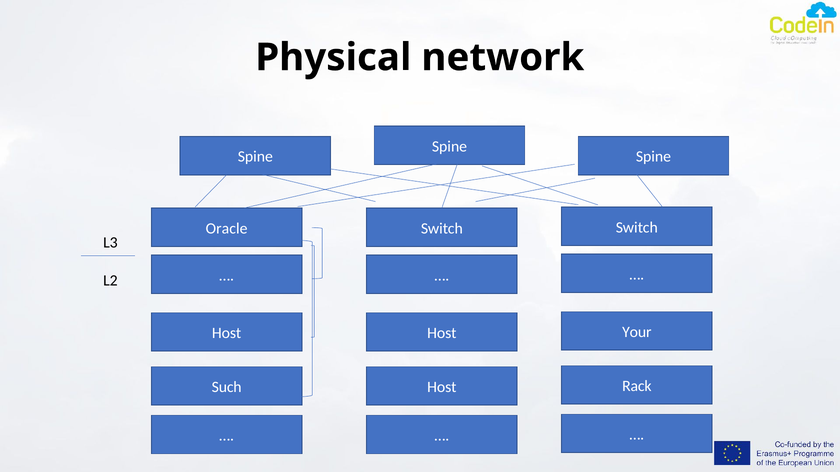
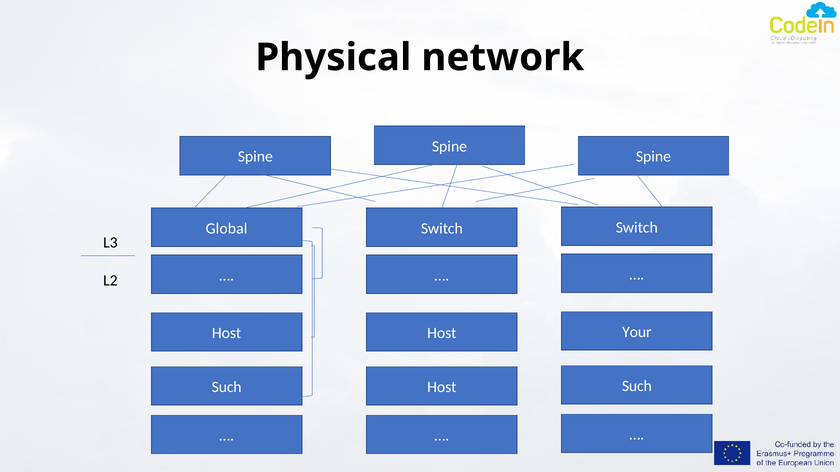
Oracle: Oracle -> Global
Rack at (637, 386): Rack -> Such
